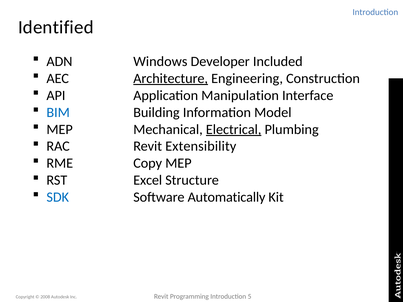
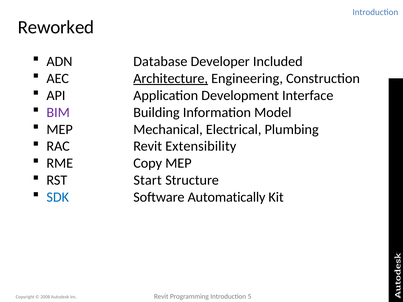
Identified: Identified -> Reworked
Windows: Windows -> Database
Manipulation: Manipulation -> Development
BIM colour: blue -> purple
Electrical underline: present -> none
Excel: Excel -> Start
